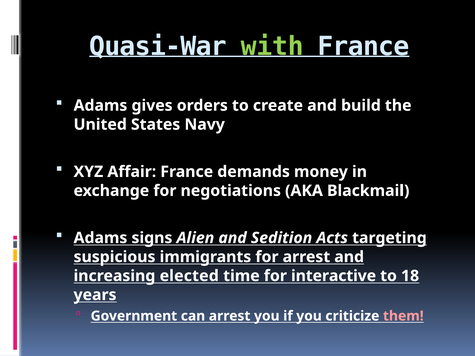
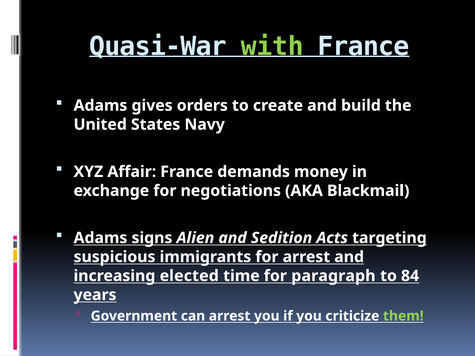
interactive: interactive -> paragraph
18: 18 -> 84
them colour: pink -> light green
